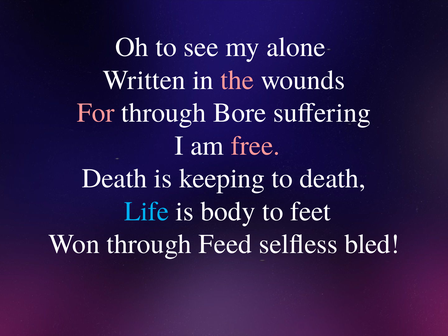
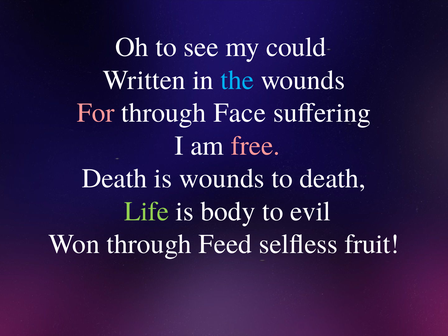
alone: alone -> could
the colour: pink -> light blue
Bore: Bore -> Face
is keeping: keeping -> wounds
Life colour: light blue -> light green
feet: feet -> evil
bled: bled -> fruit
